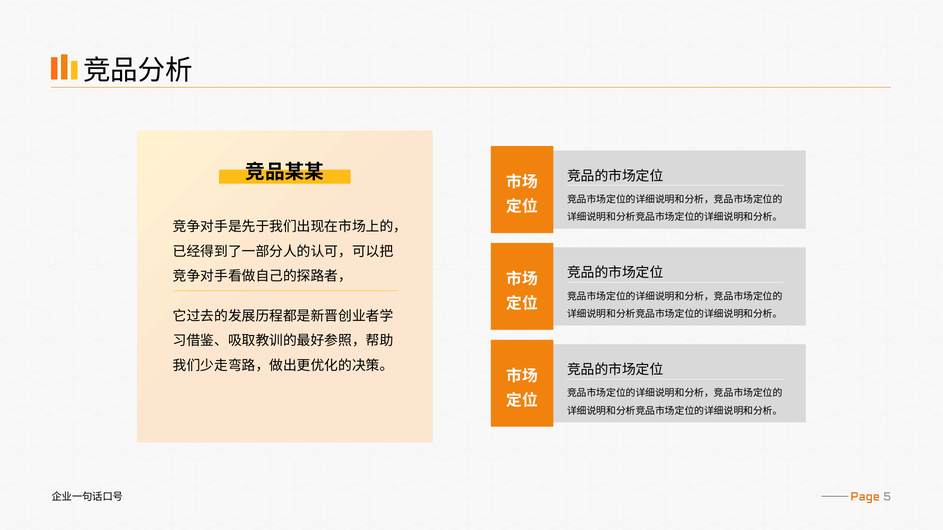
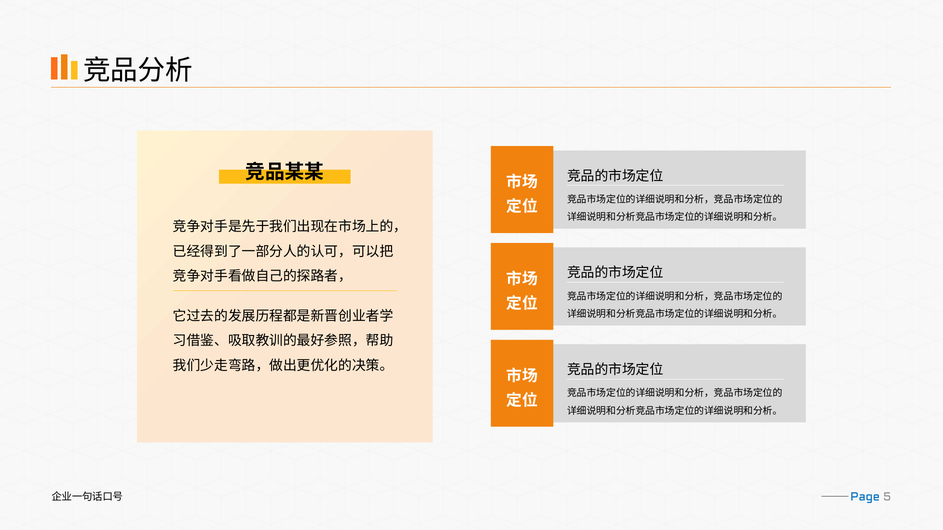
Page colour: orange -> blue
